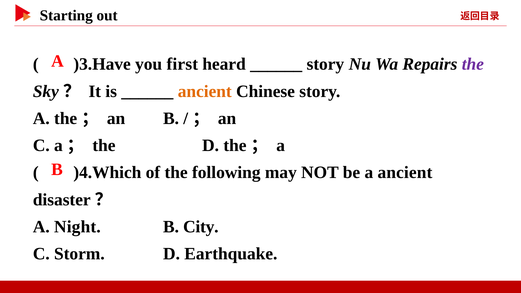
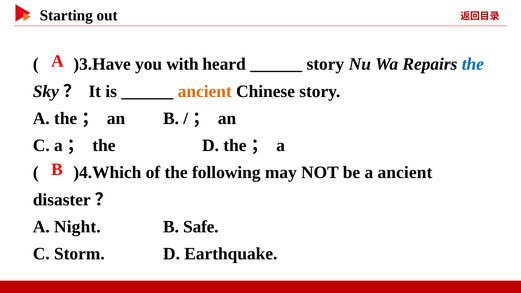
first: first -> with
the at (473, 64) colour: purple -> blue
City: City -> Safe
